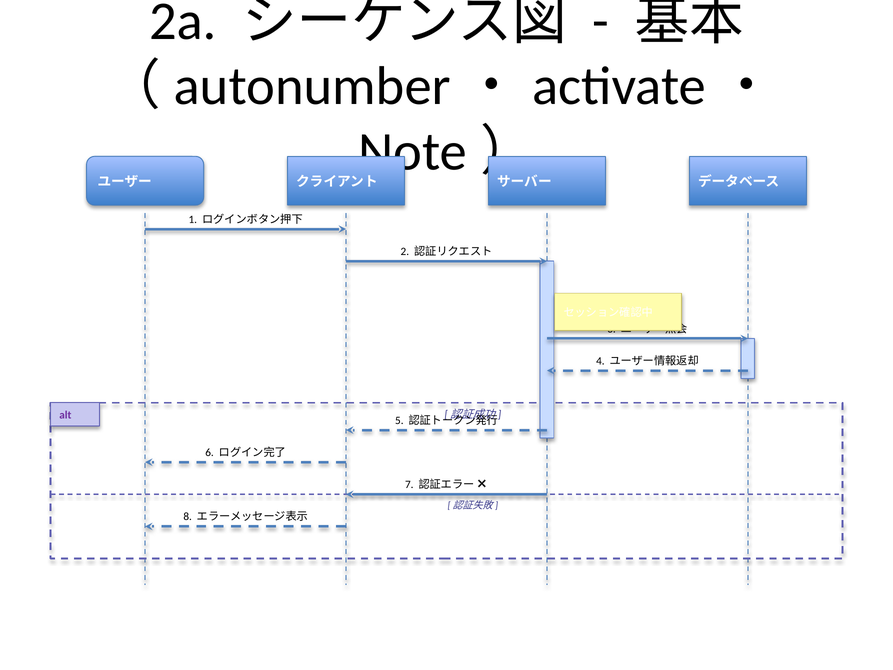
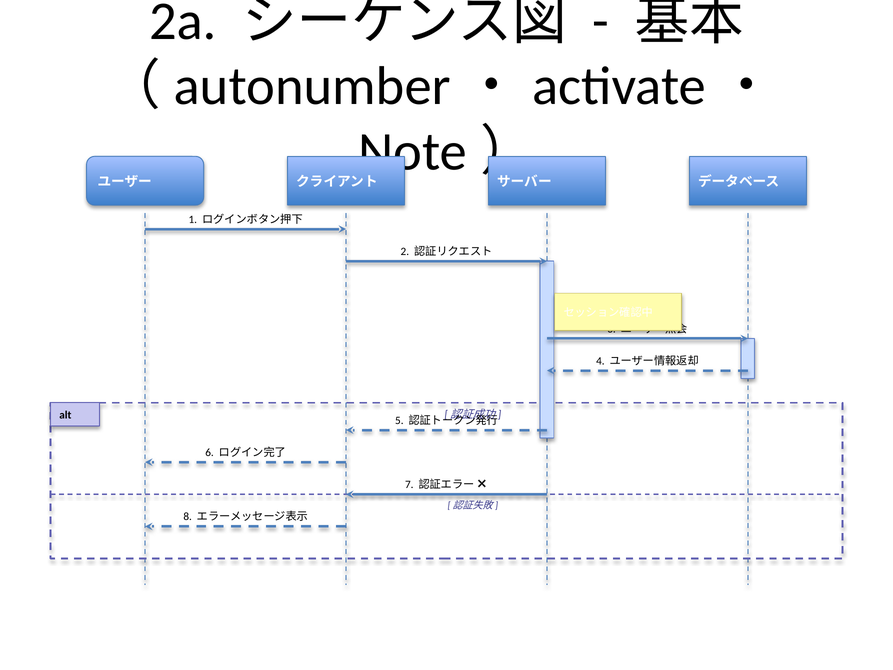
alt colour: purple -> black
